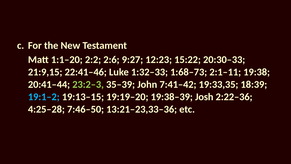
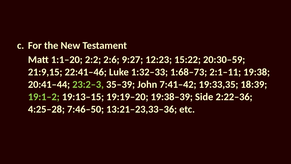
20:30–33: 20:30–33 -> 20:30–59
19:1–2 colour: light blue -> light green
Josh: Josh -> Side
